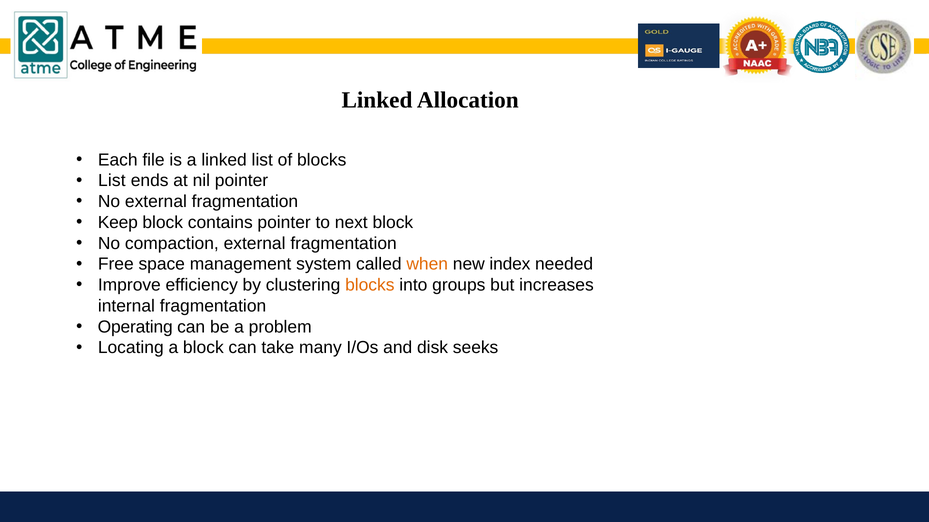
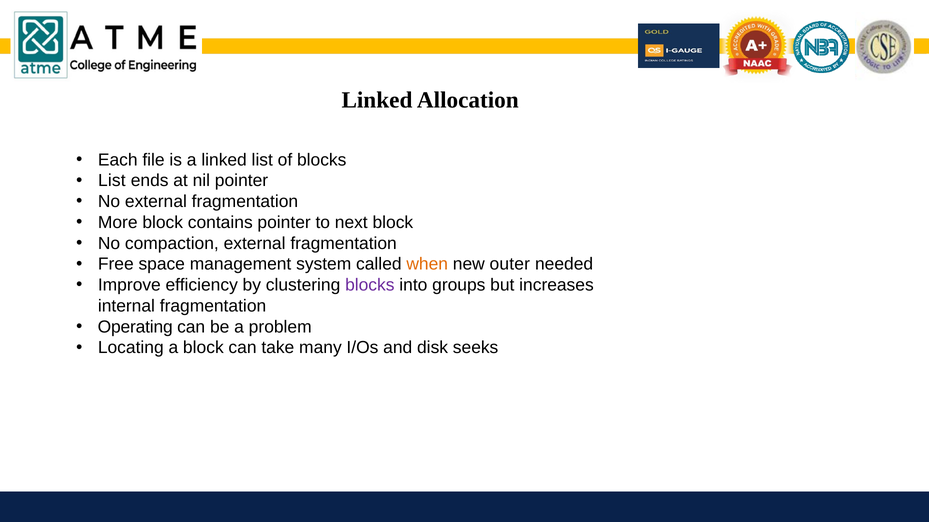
Keep: Keep -> More
index: index -> outer
blocks at (370, 285) colour: orange -> purple
